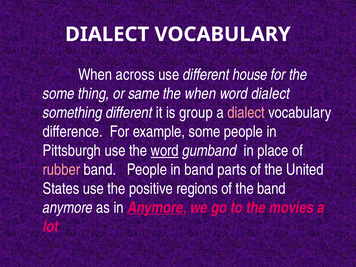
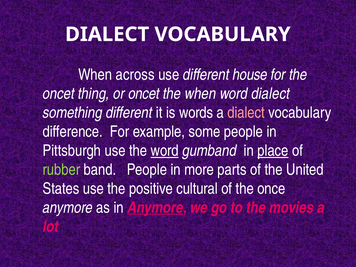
some at (59, 94): some -> oncet
or same: same -> oncet
group: group -> words
place underline: none -> present
rubber colour: pink -> light green
in band: band -> more
regions: regions -> cultural
the band: band -> once
